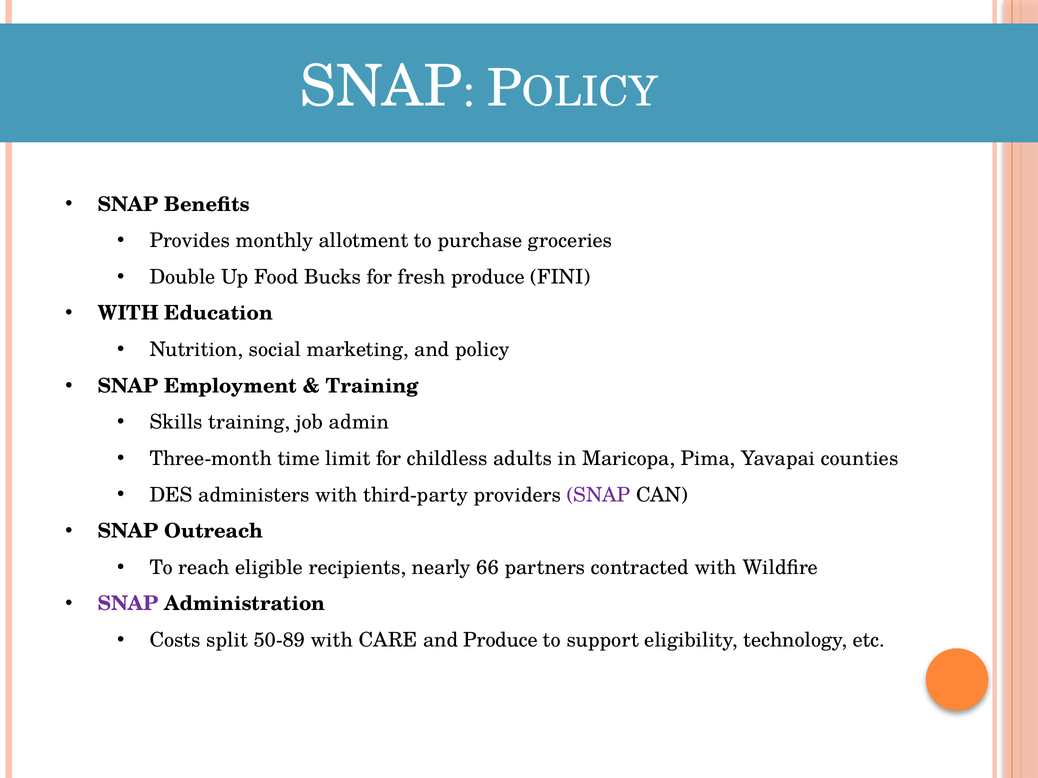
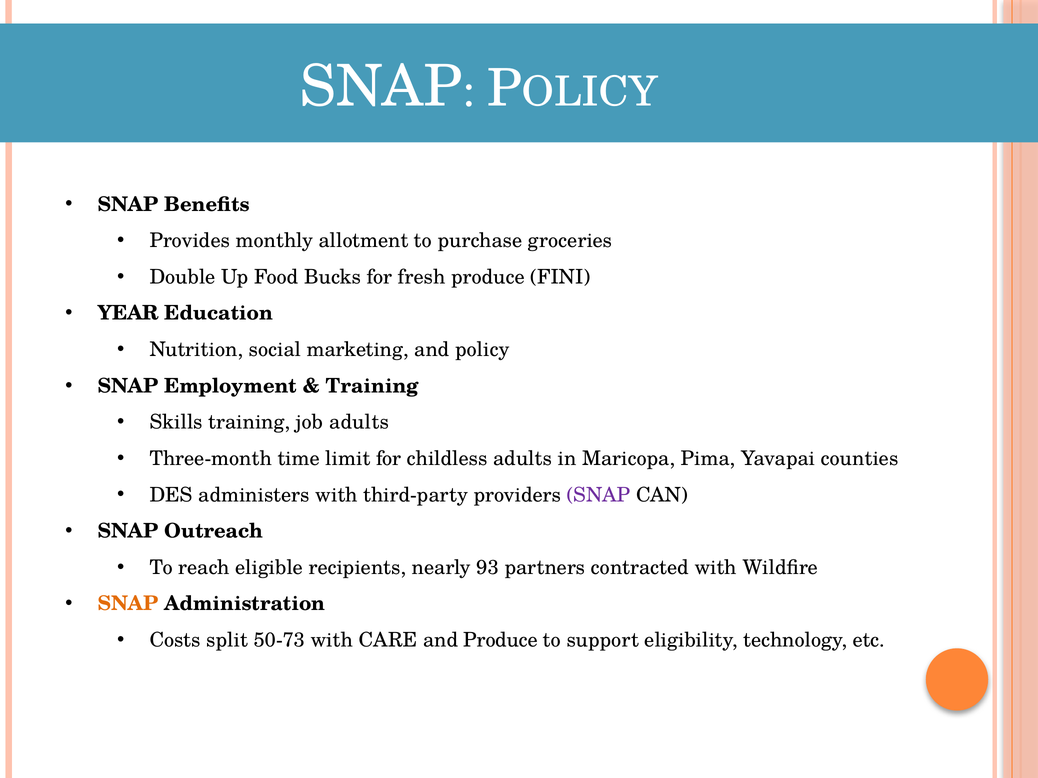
WITH at (128, 314): WITH -> YEAR
job admin: admin -> adults
66: 66 -> 93
SNAP at (128, 604) colour: purple -> orange
50-89: 50-89 -> 50-73
